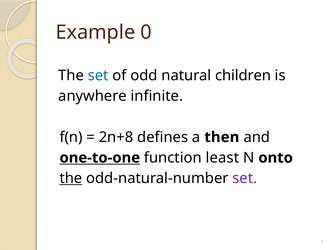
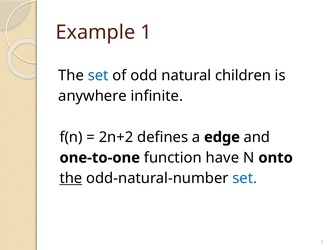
0: 0 -> 1
2n+8: 2n+8 -> 2n+2
then: then -> edge
one-to-one underline: present -> none
least: least -> have
set at (245, 178) colour: purple -> blue
